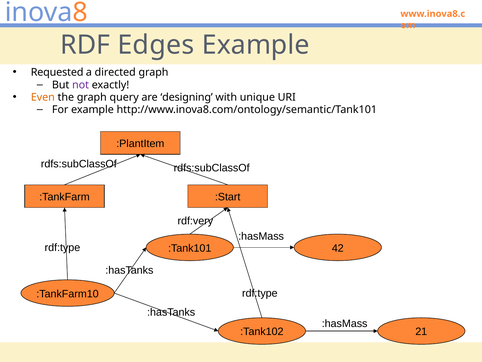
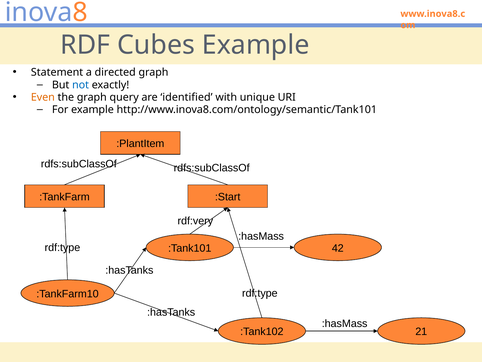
Edges: Edges -> Cubes
Requested: Requested -> Statement
not colour: purple -> blue
designing: designing -> identified
